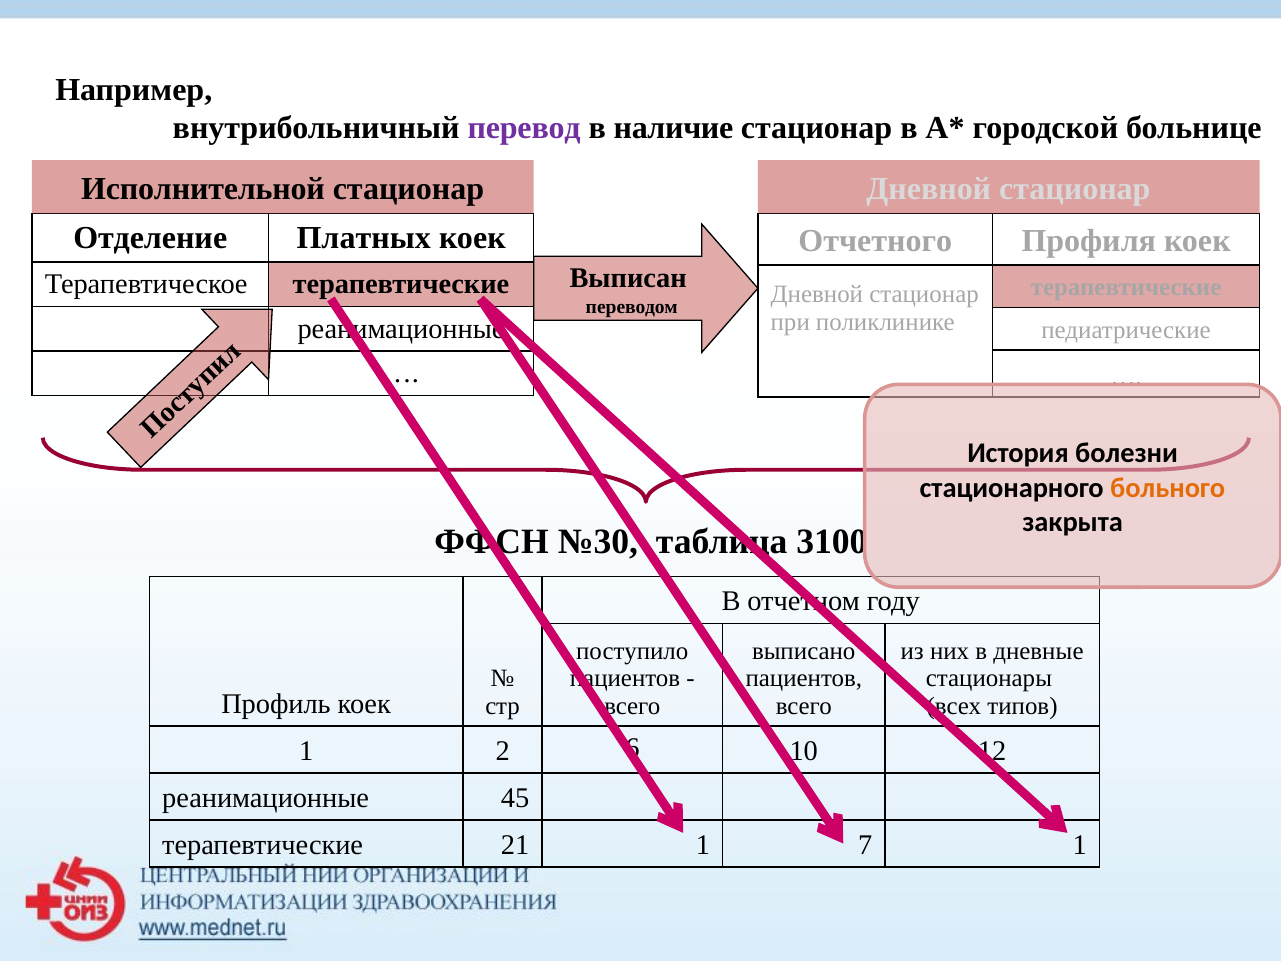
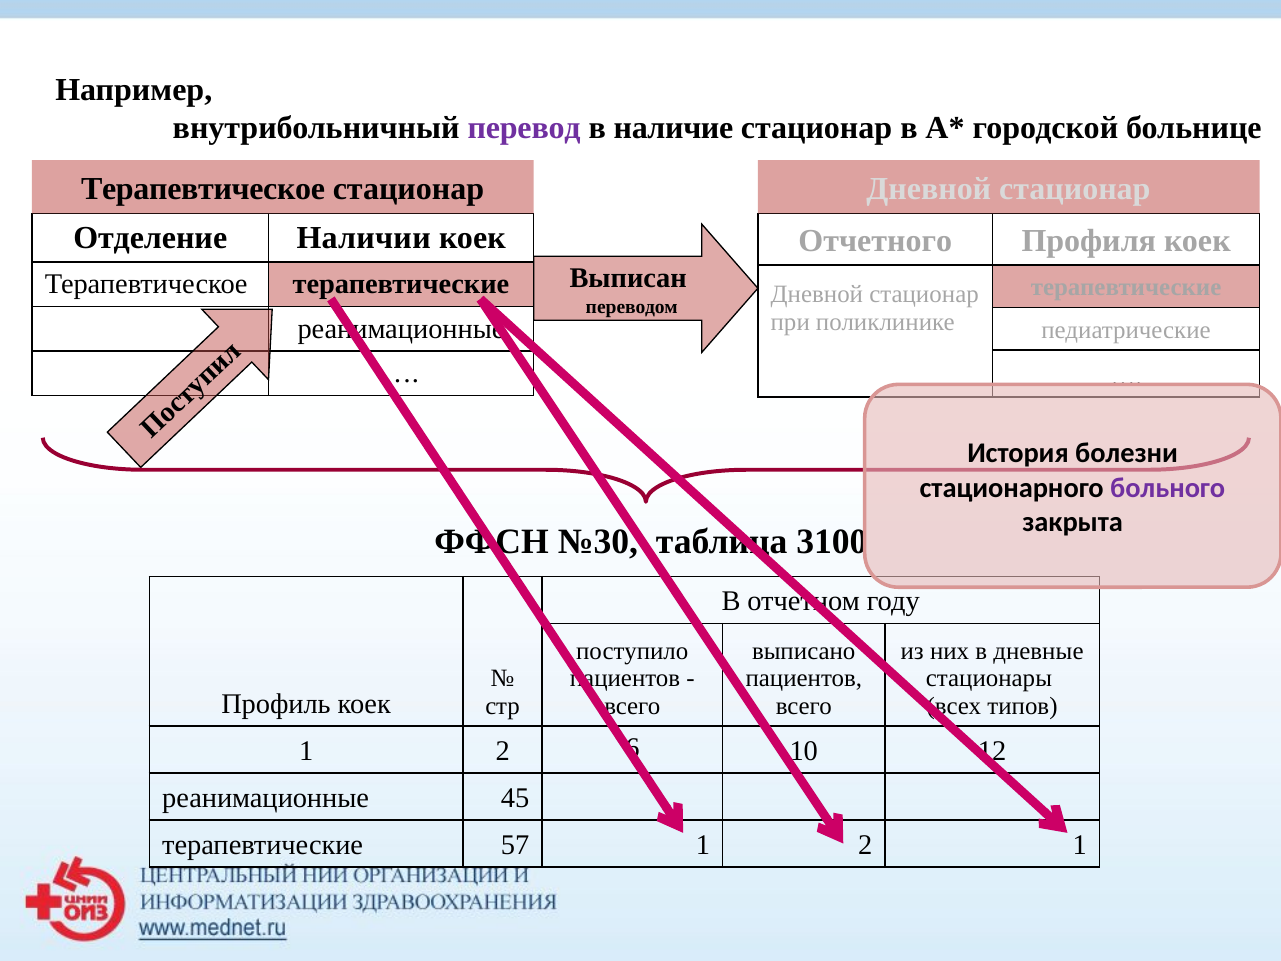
Исполнительной at (203, 189): Исполнительной -> Терапевтическое
Платных: Платных -> Наличии
больного colour: orange -> purple
21: 21 -> 57
7 at (865, 845): 7 -> 2
